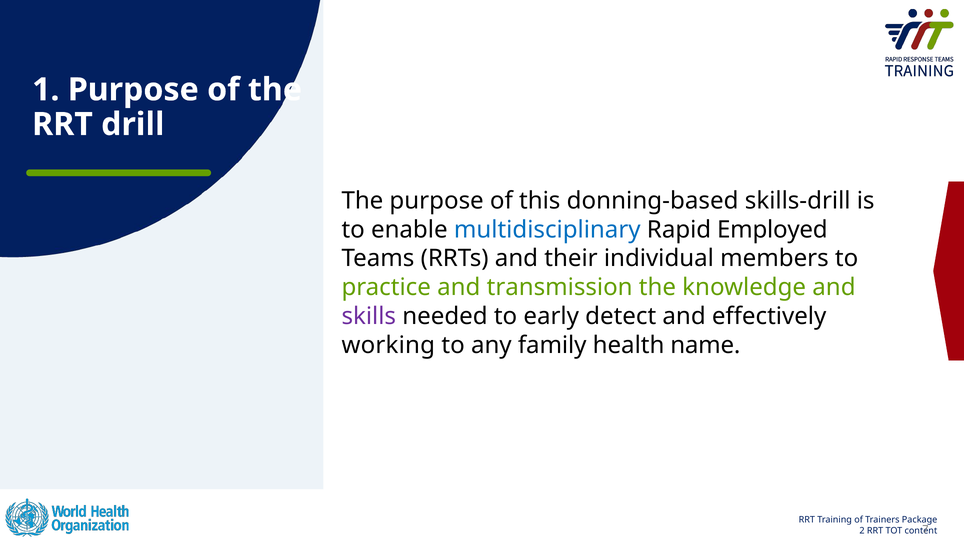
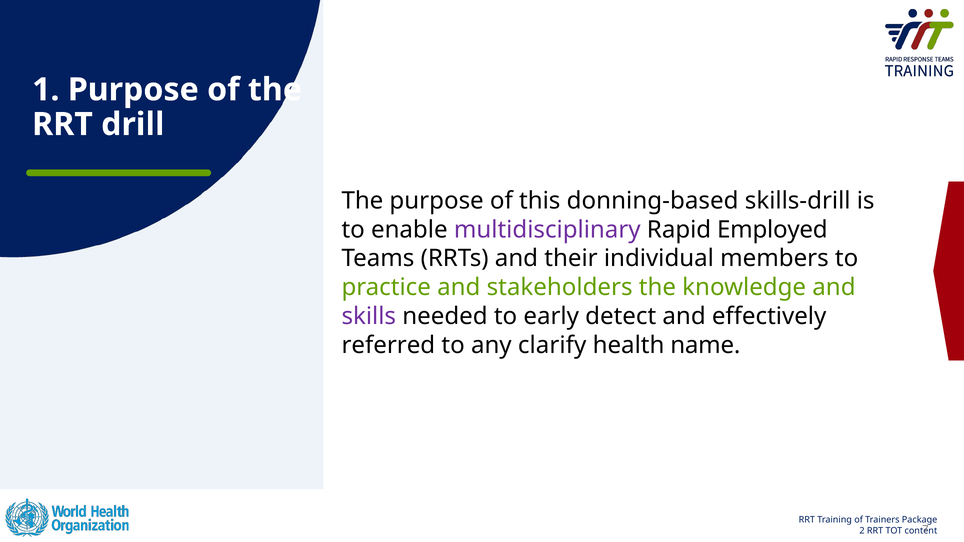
multidisciplinary colour: blue -> purple
transmission: transmission -> stakeholders
working: working -> referred
family: family -> clarify
